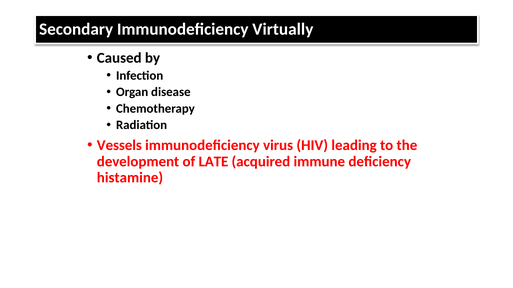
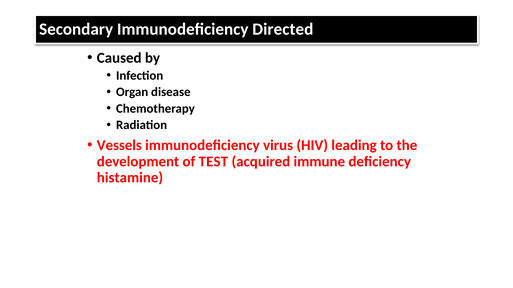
Virtually: Virtually -> Directed
LATE: LATE -> TEST
